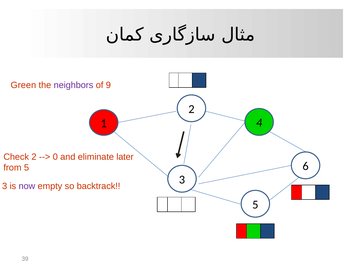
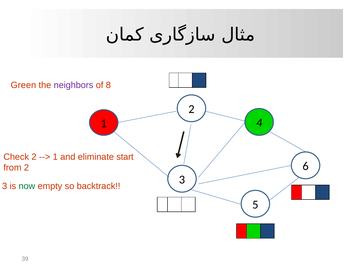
9: 9 -> 8
0 at (55, 157): 0 -> 1
later: later -> start
from 5: 5 -> 2
now colour: purple -> green
